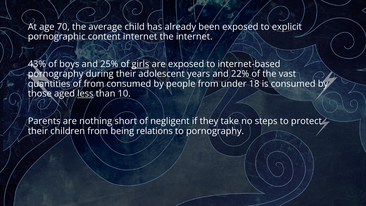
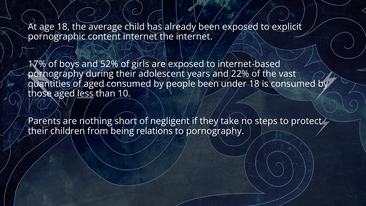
age 70: 70 -> 18
43%: 43% -> 17%
25%: 25% -> 52%
girls underline: present -> none
of from: from -> aged
people from: from -> been
